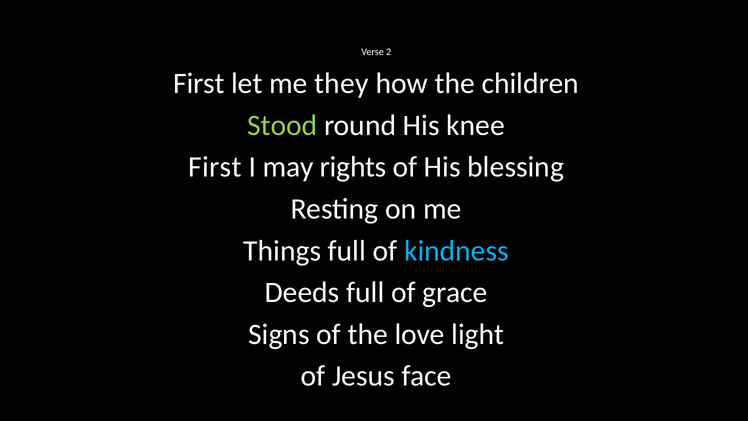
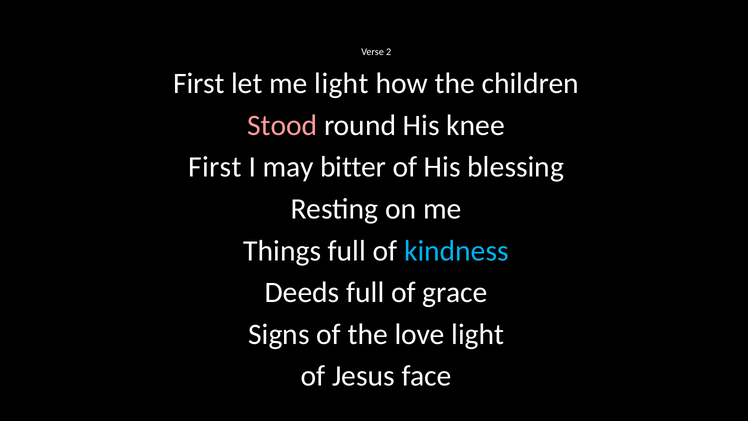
me they: they -> light
Stood colour: light green -> pink
rights: rights -> bitter
